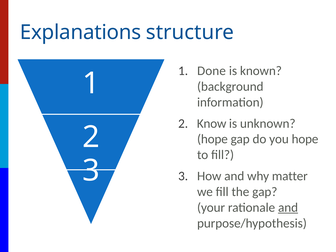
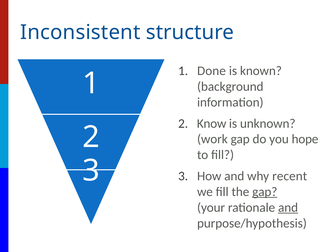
Explanations: Explanations -> Inconsistent
hope at (212, 139): hope -> work
matter: matter -> recent
gap at (265, 192) underline: none -> present
